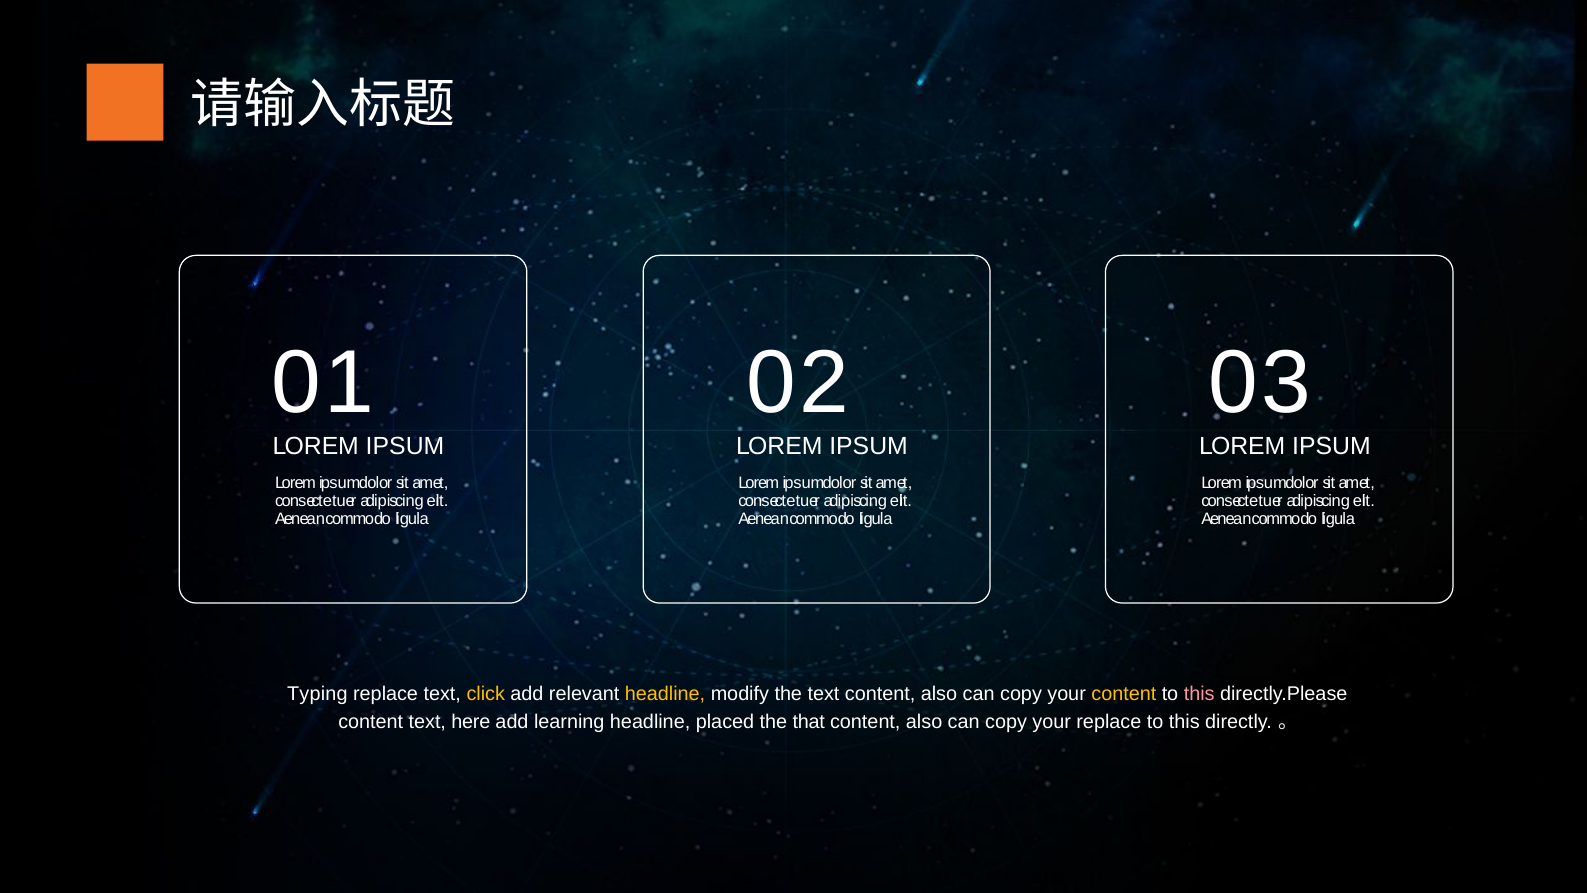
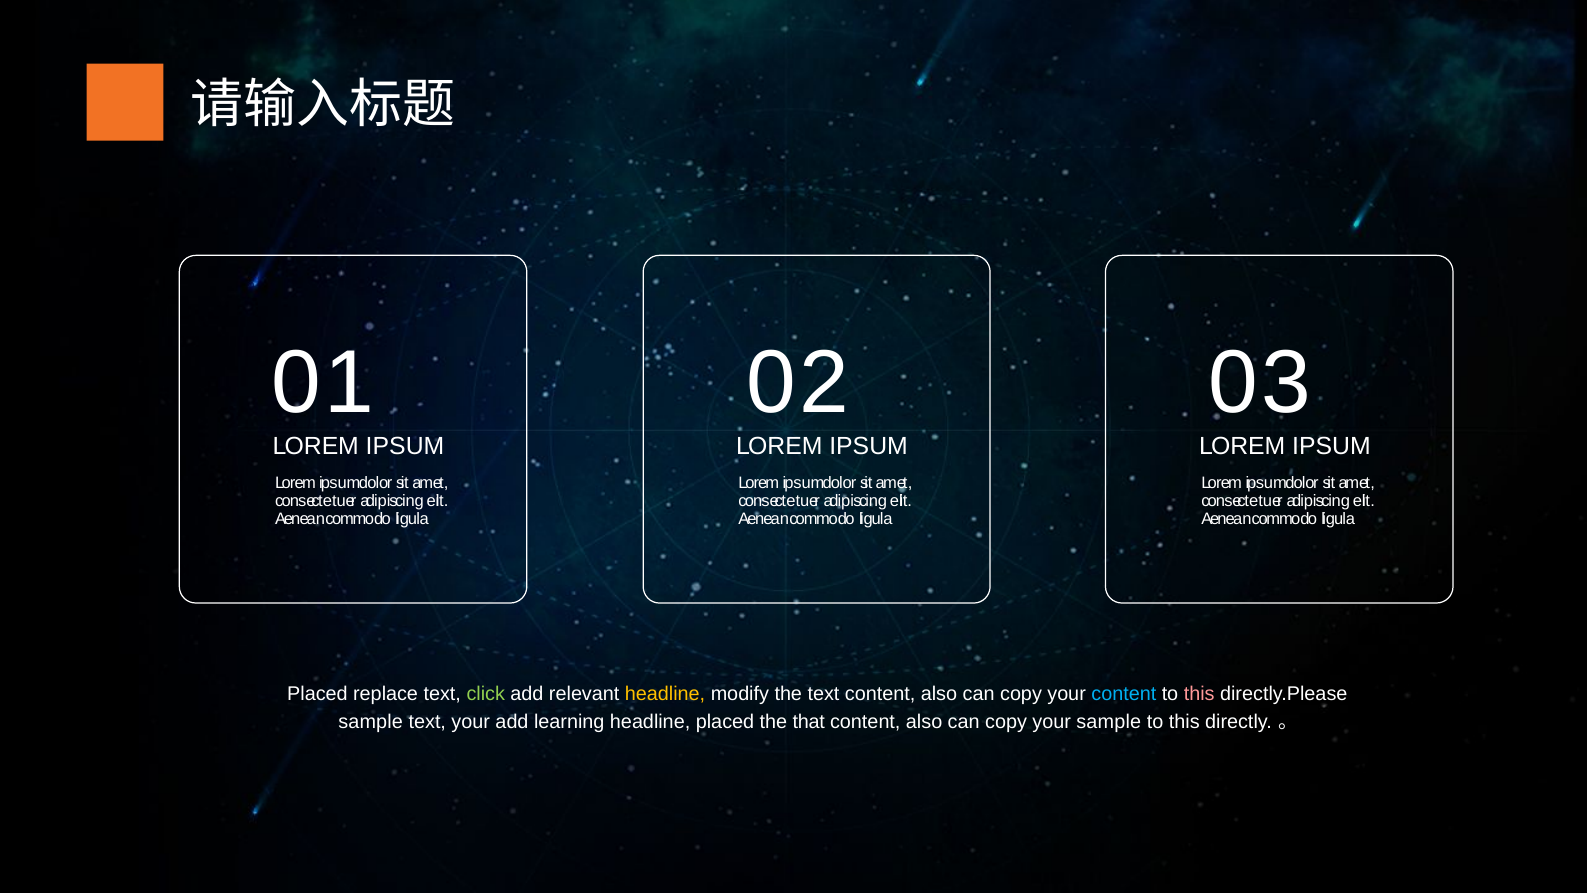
Typing at (317, 693): Typing -> Placed
click colour: yellow -> light green
content at (1124, 693) colour: yellow -> light blue
content at (371, 722): content -> sample
text here: here -> your
your replace: replace -> sample
